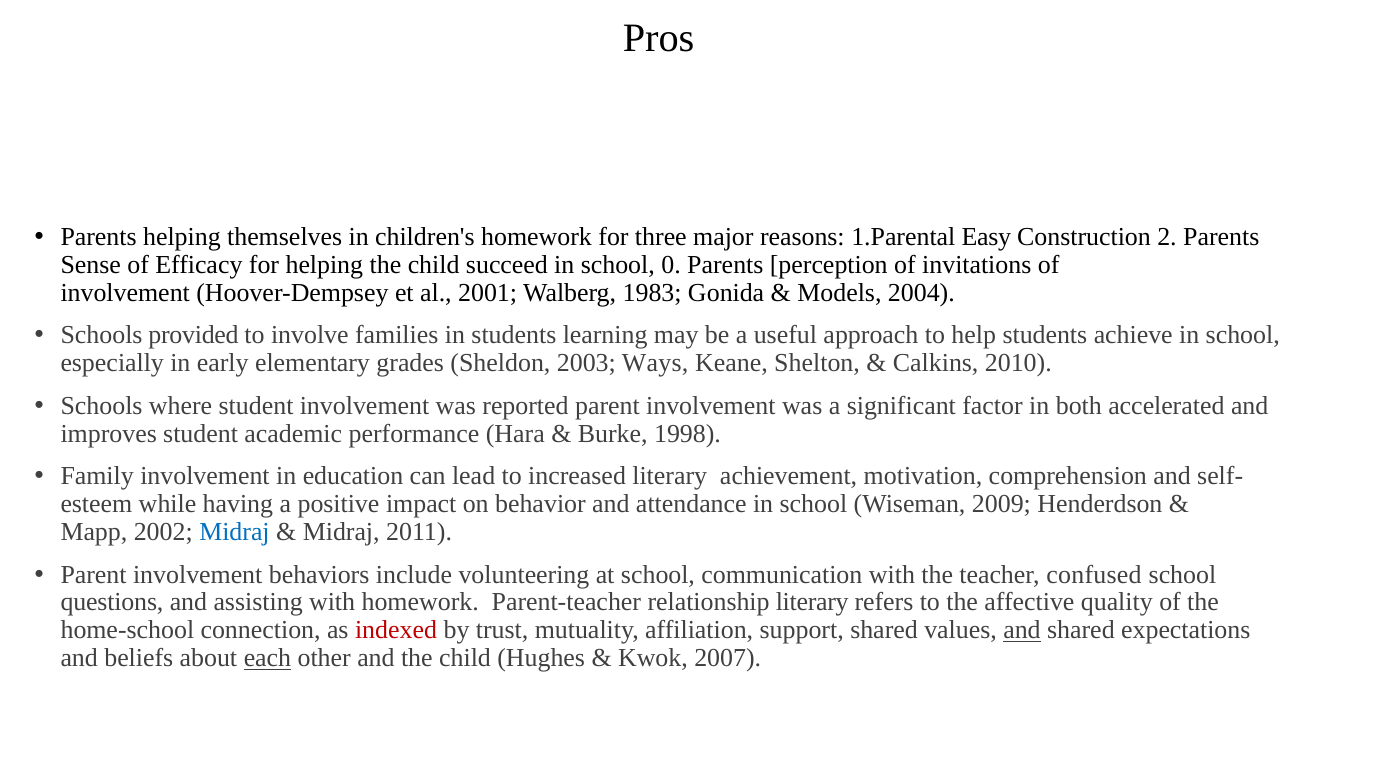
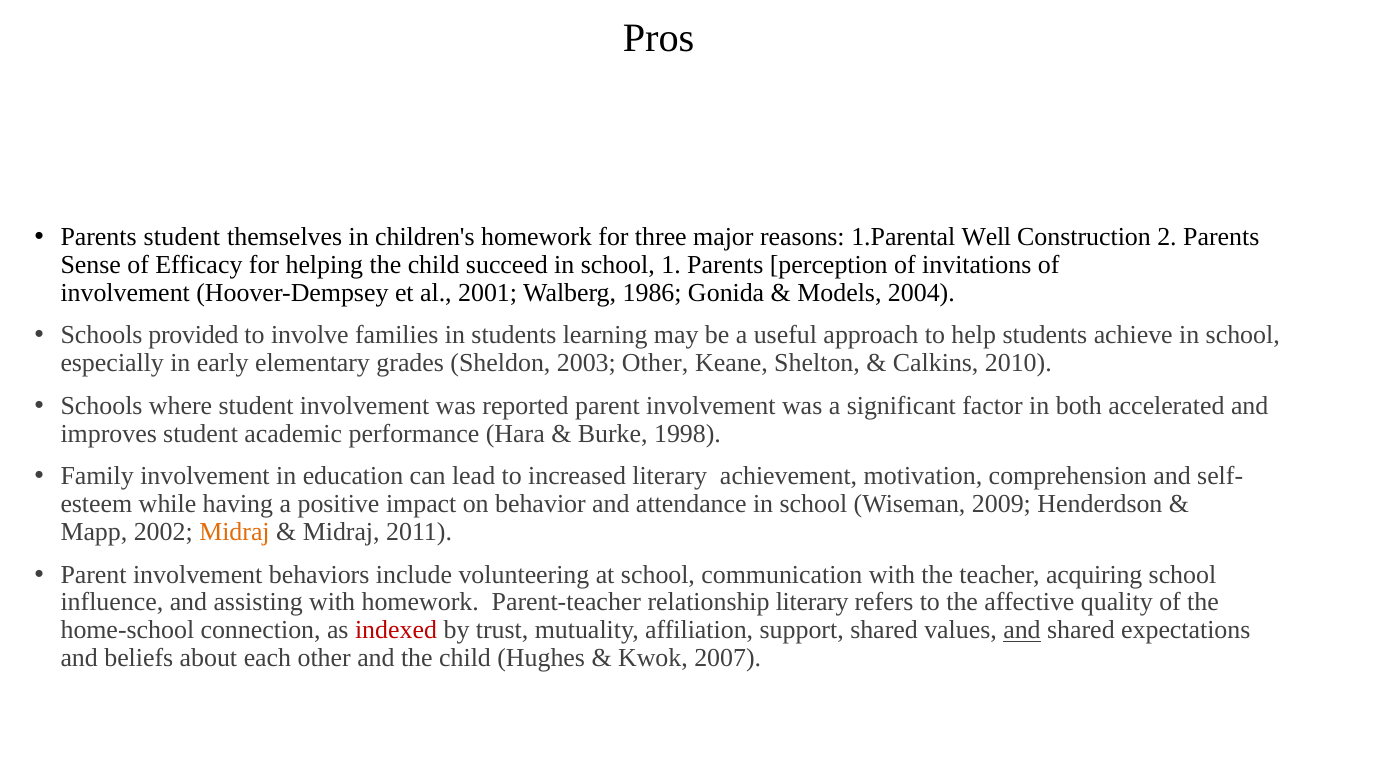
Parents helping: helping -> student
Easy: Easy -> Well
0: 0 -> 1
1983: 1983 -> 1986
2003 Ways: Ways -> Other
Midraj at (234, 532) colour: blue -> orange
confused: confused -> acquiring
questions: questions -> influence
each underline: present -> none
